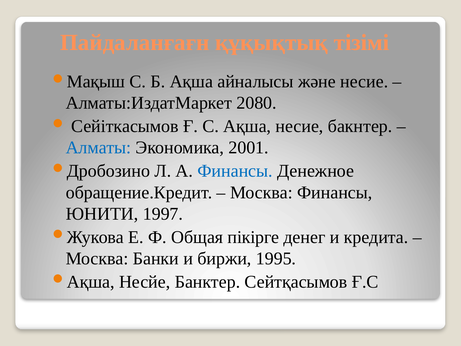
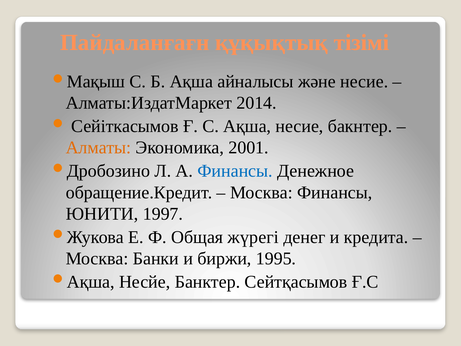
2080: 2080 -> 2014
Алматы colour: blue -> orange
пікірге: пікірге -> жүрегі
